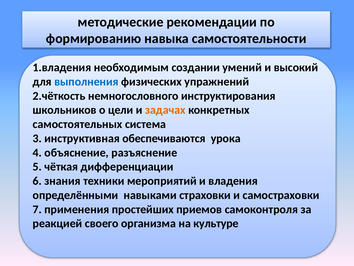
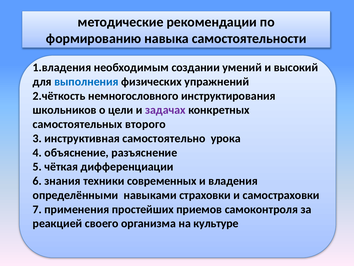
задачах colour: orange -> purple
система: система -> второго
обеспечиваются: обеспечиваются -> самостоятельно
мероприятий: мероприятий -> современных
